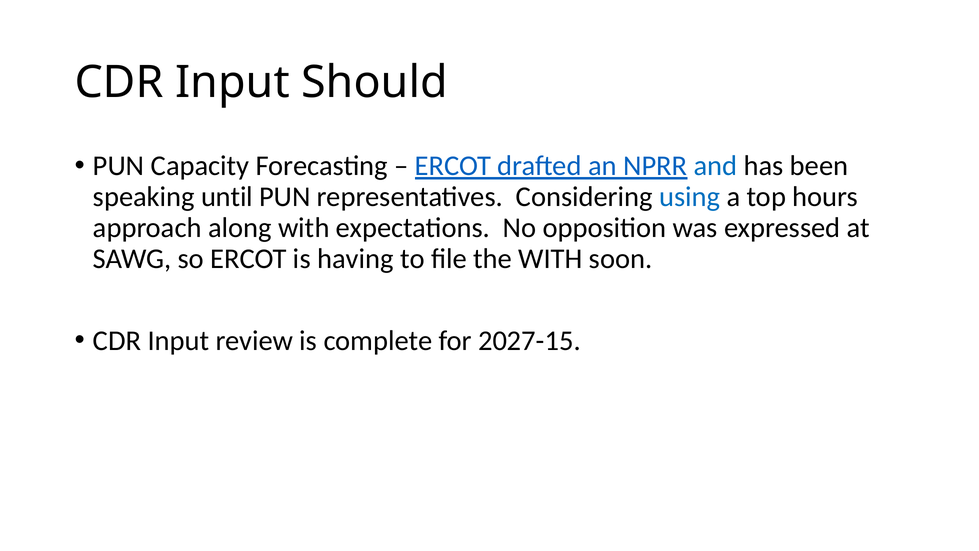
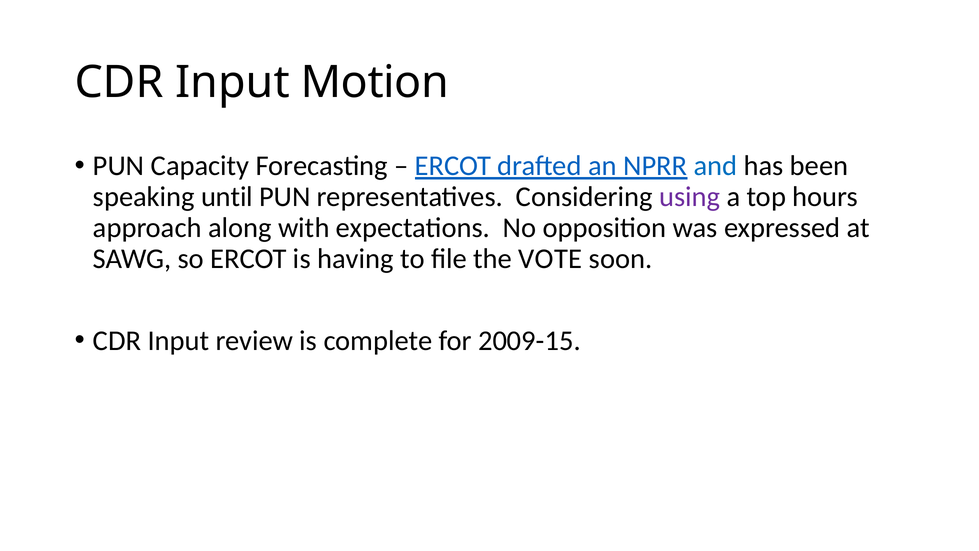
Should: Should -> Motion
using colour: blue -> purple
the WITH: WITH -> VOTE
2027-15: 2027-15 -> 2009-15
